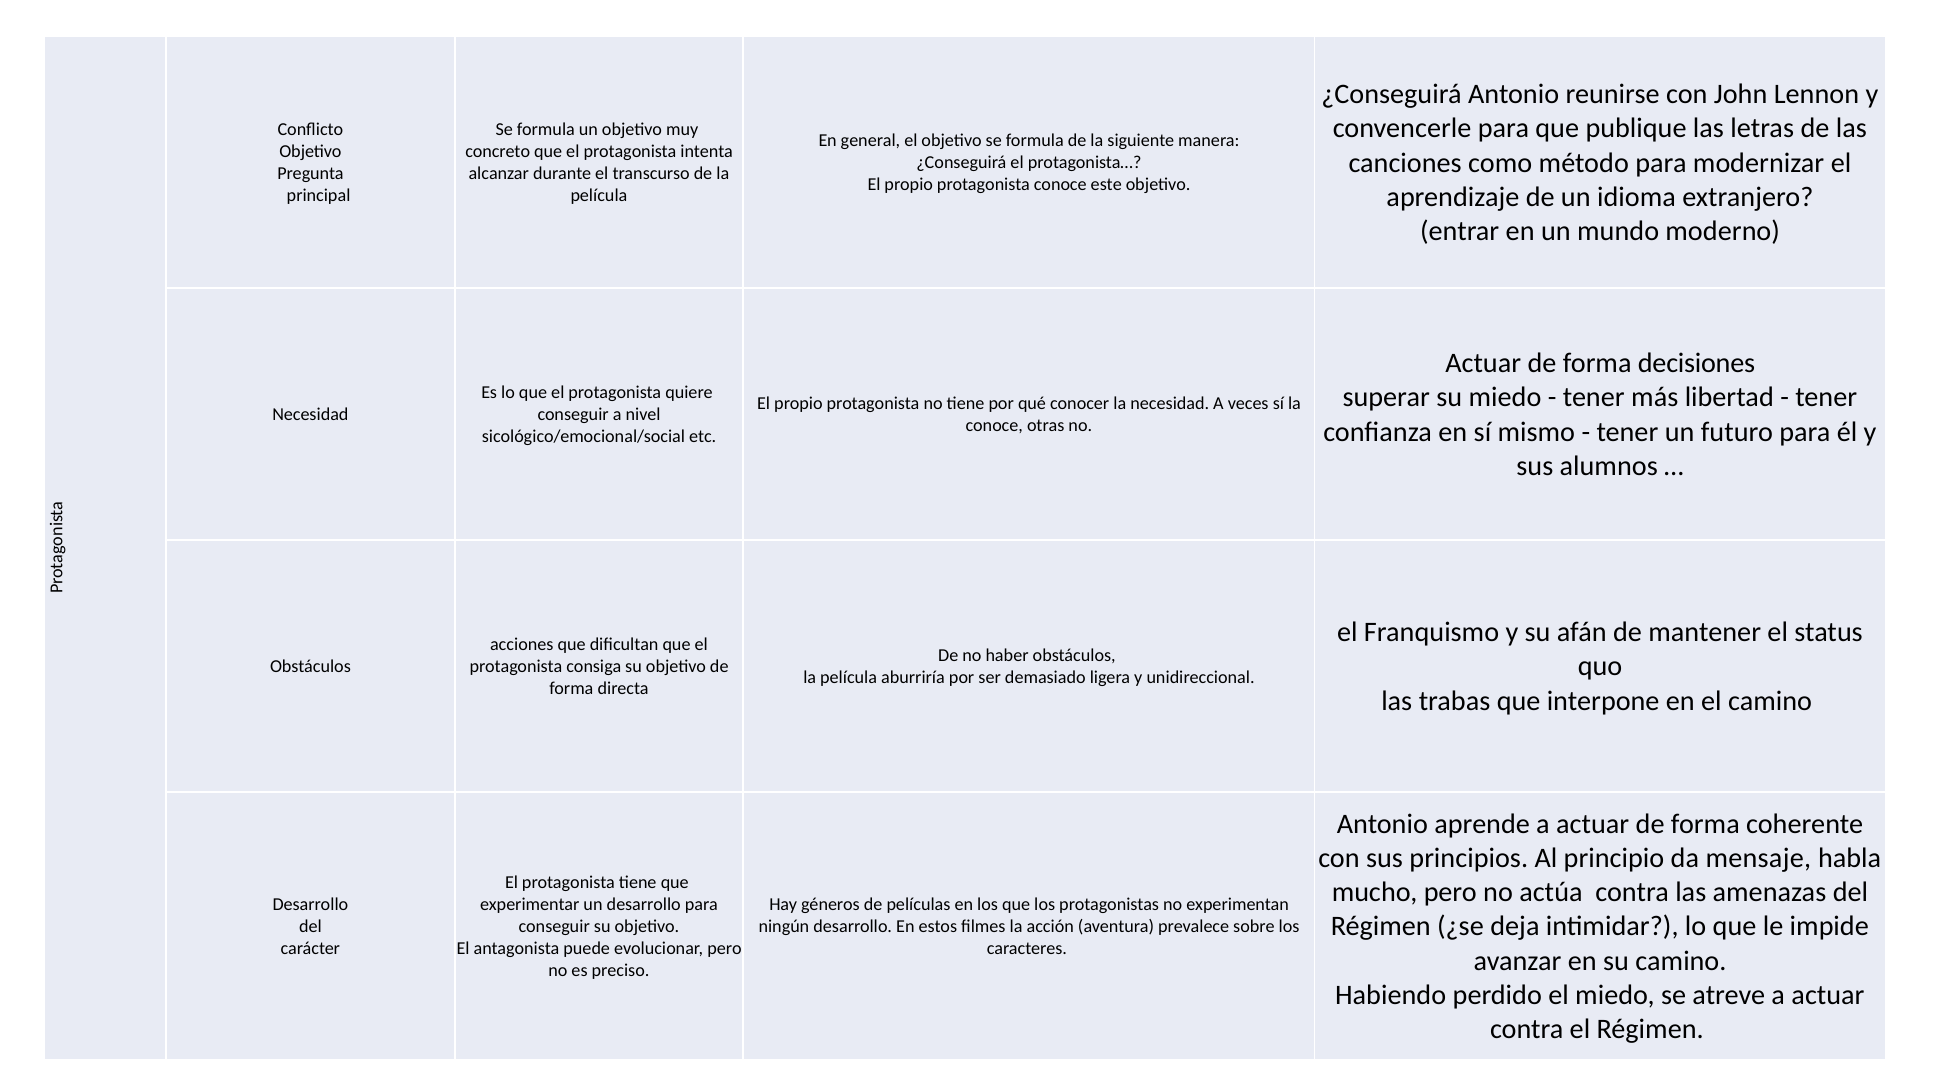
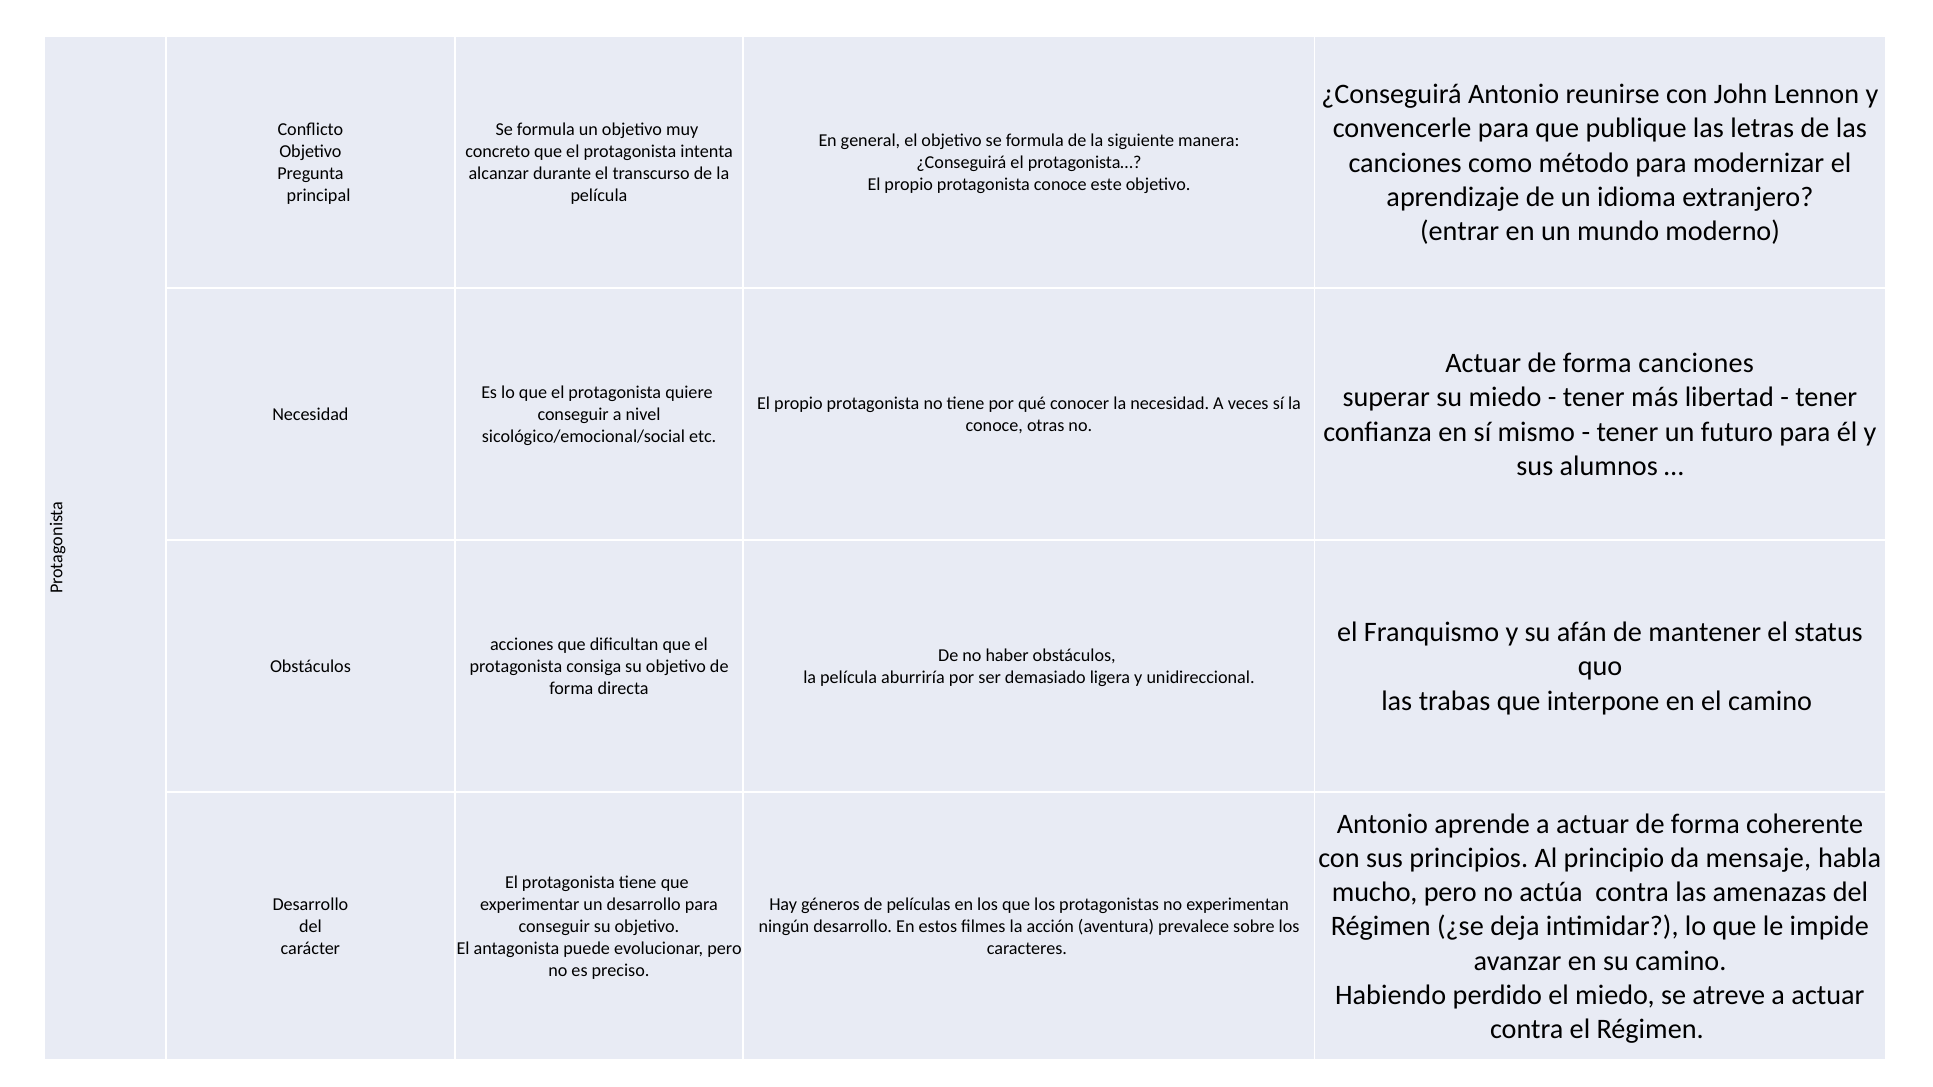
forma decisiones: decisiones -> canciones
